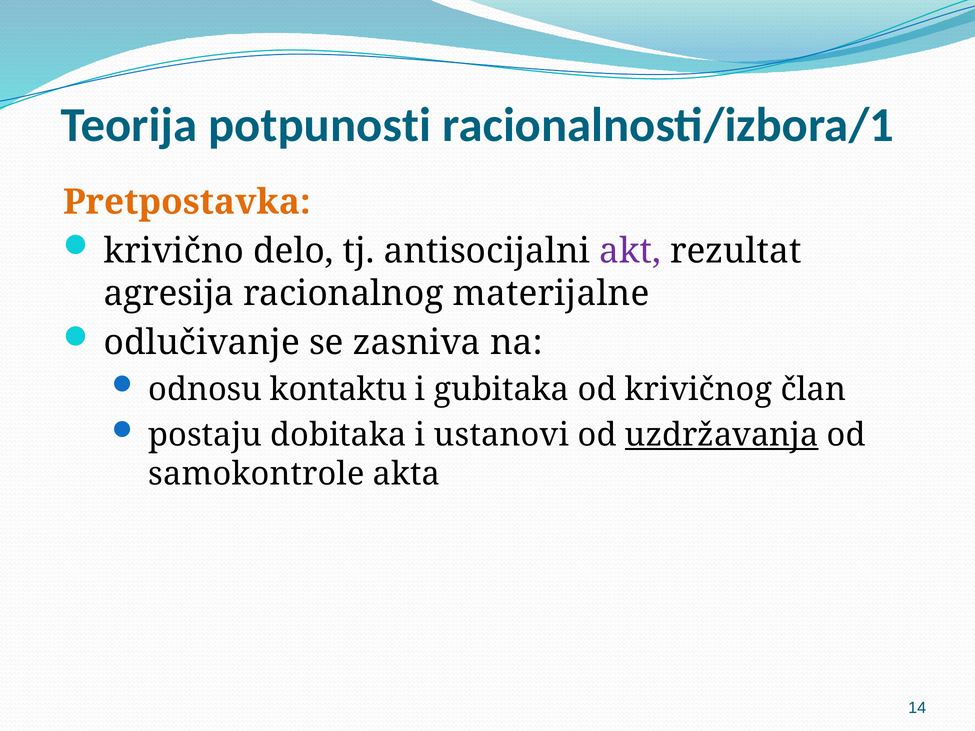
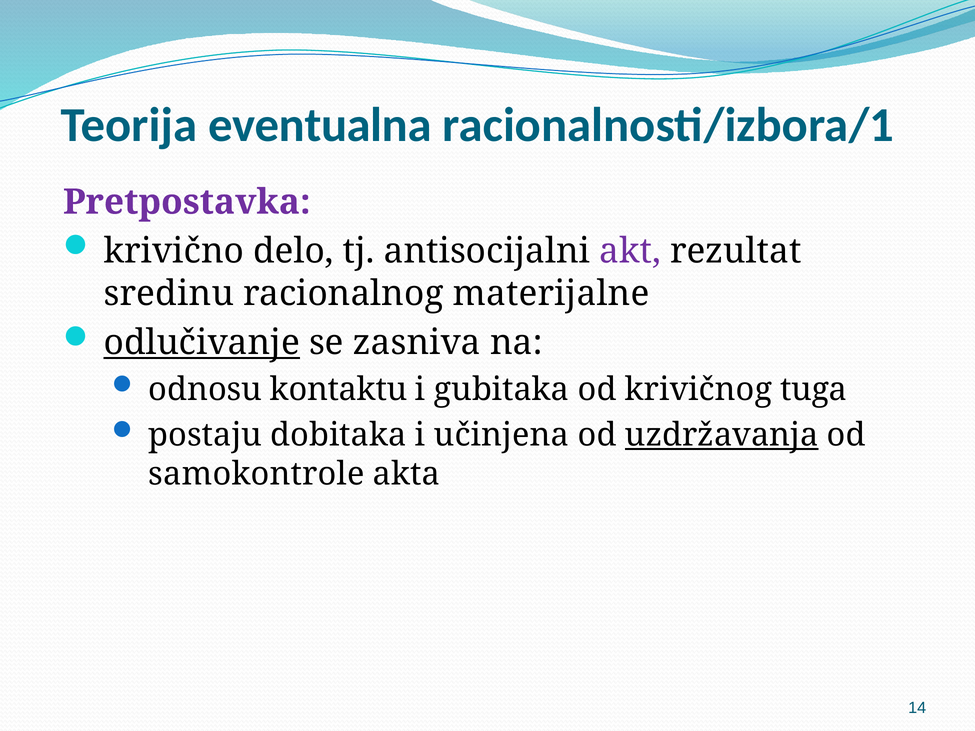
potpunosti: potpunosti -> eventualna
Pretpostavka colour: orange -> purple
agresija: agresija -> sredinu
odlučivanje underline: none -> present
član: član -> tuga
ustanovi: ustanovi -> učinjena
